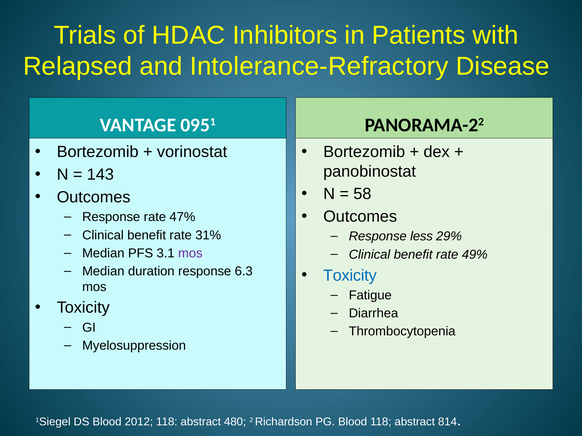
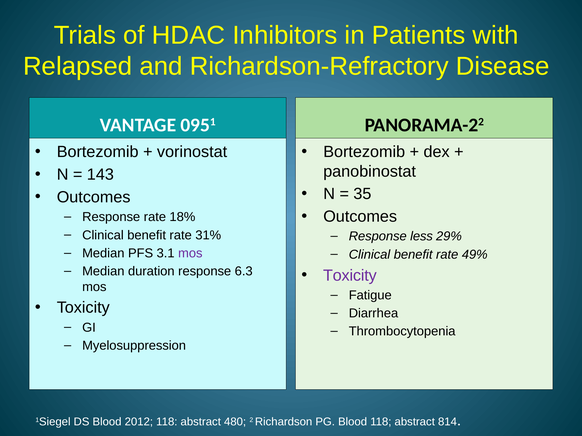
Intolerance-Refractory: Intolerance-Refractory -> Richardson-Refractory
58: 58 -> 35
47%: 47% -> 18%
Toxicity at (350, 276) colour: blue -> purple
